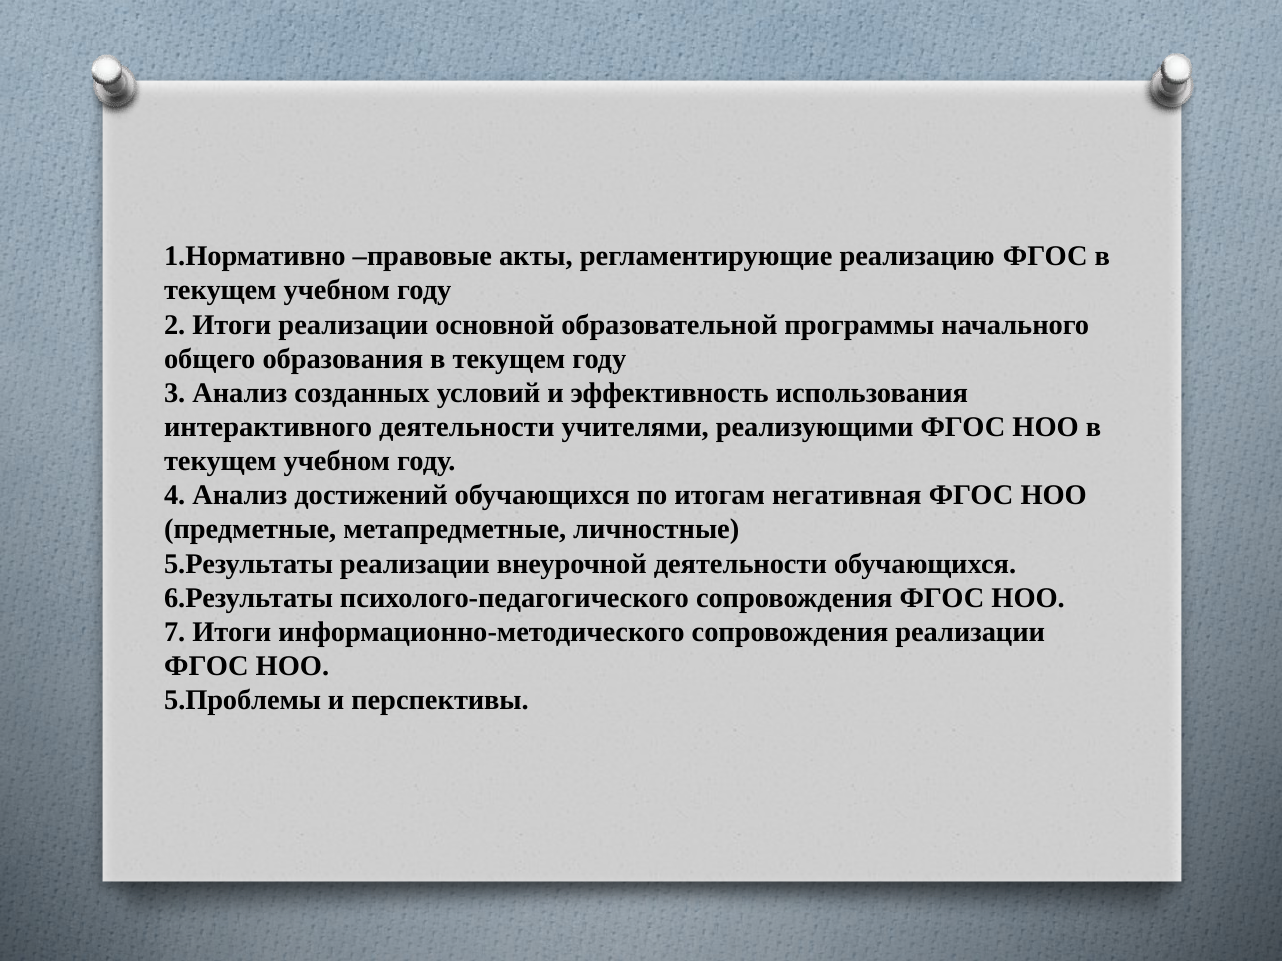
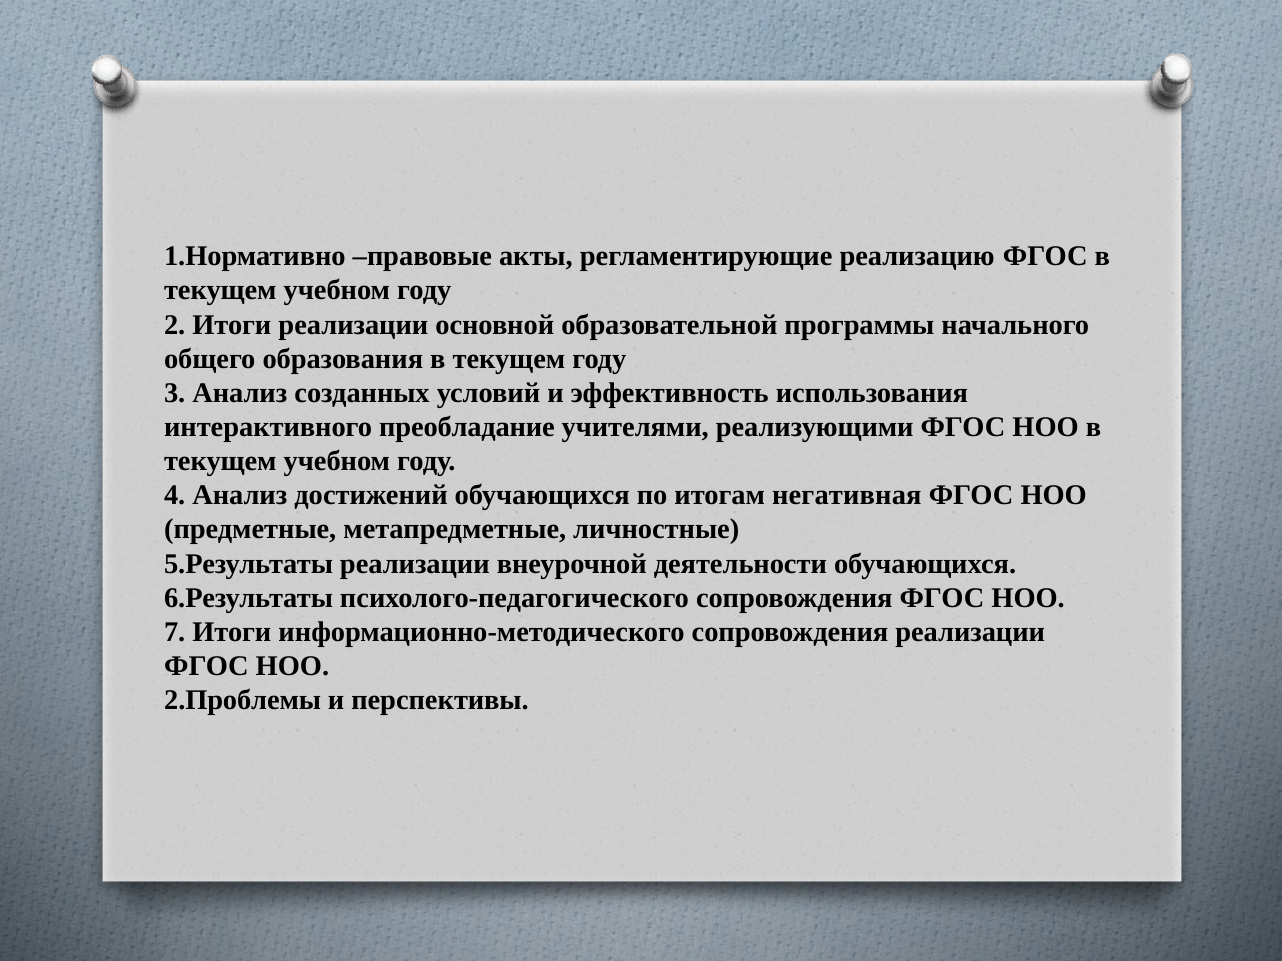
интерактивного деятельности: деятельности -> преобладание
5.Проблемы: 5.Проблемы -> 2.Проблемы
